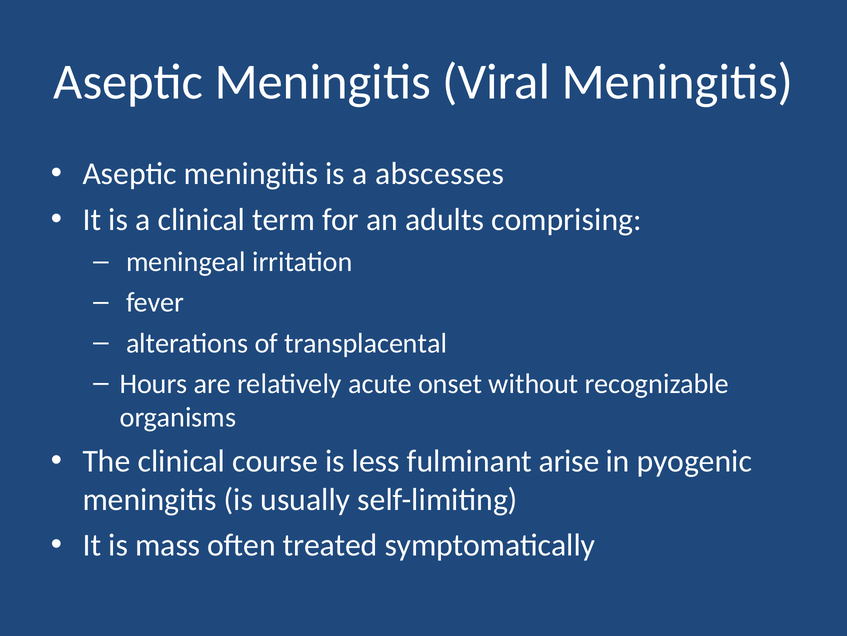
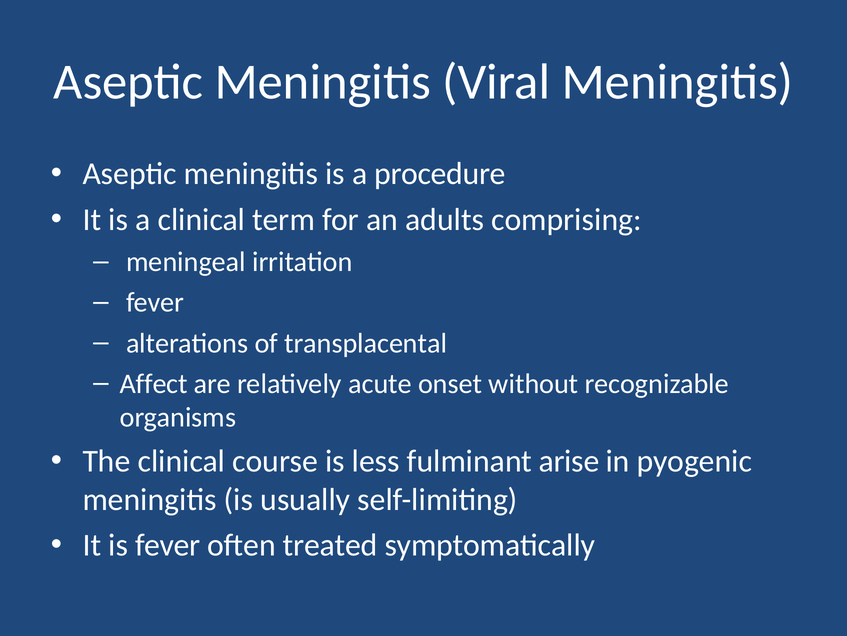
abscesses: abscesses -> procedure
Hours: Hours -> Affect
is mass: mass -> fever
